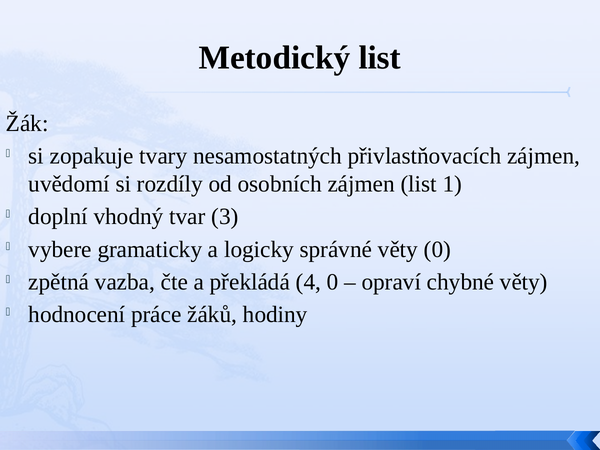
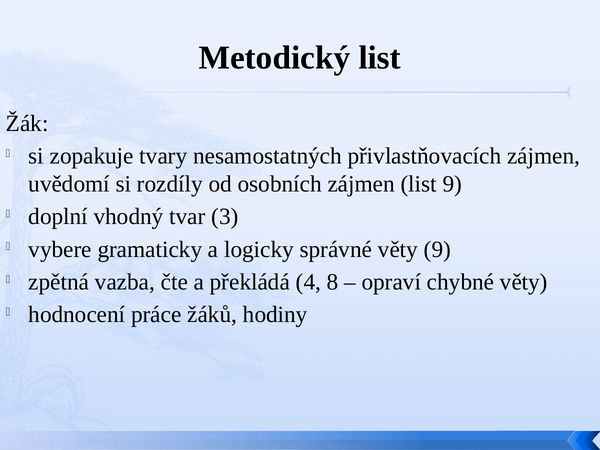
list 1: 1 -> 9
věty 0: 0 -> 9
4 0: 0 -> 8
